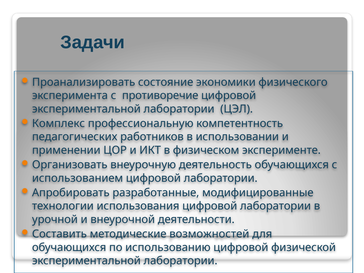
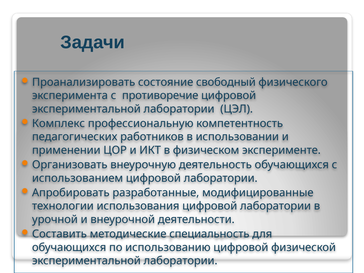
экономики: экономики -> свободный
возможностей: возможностей -> специальность
